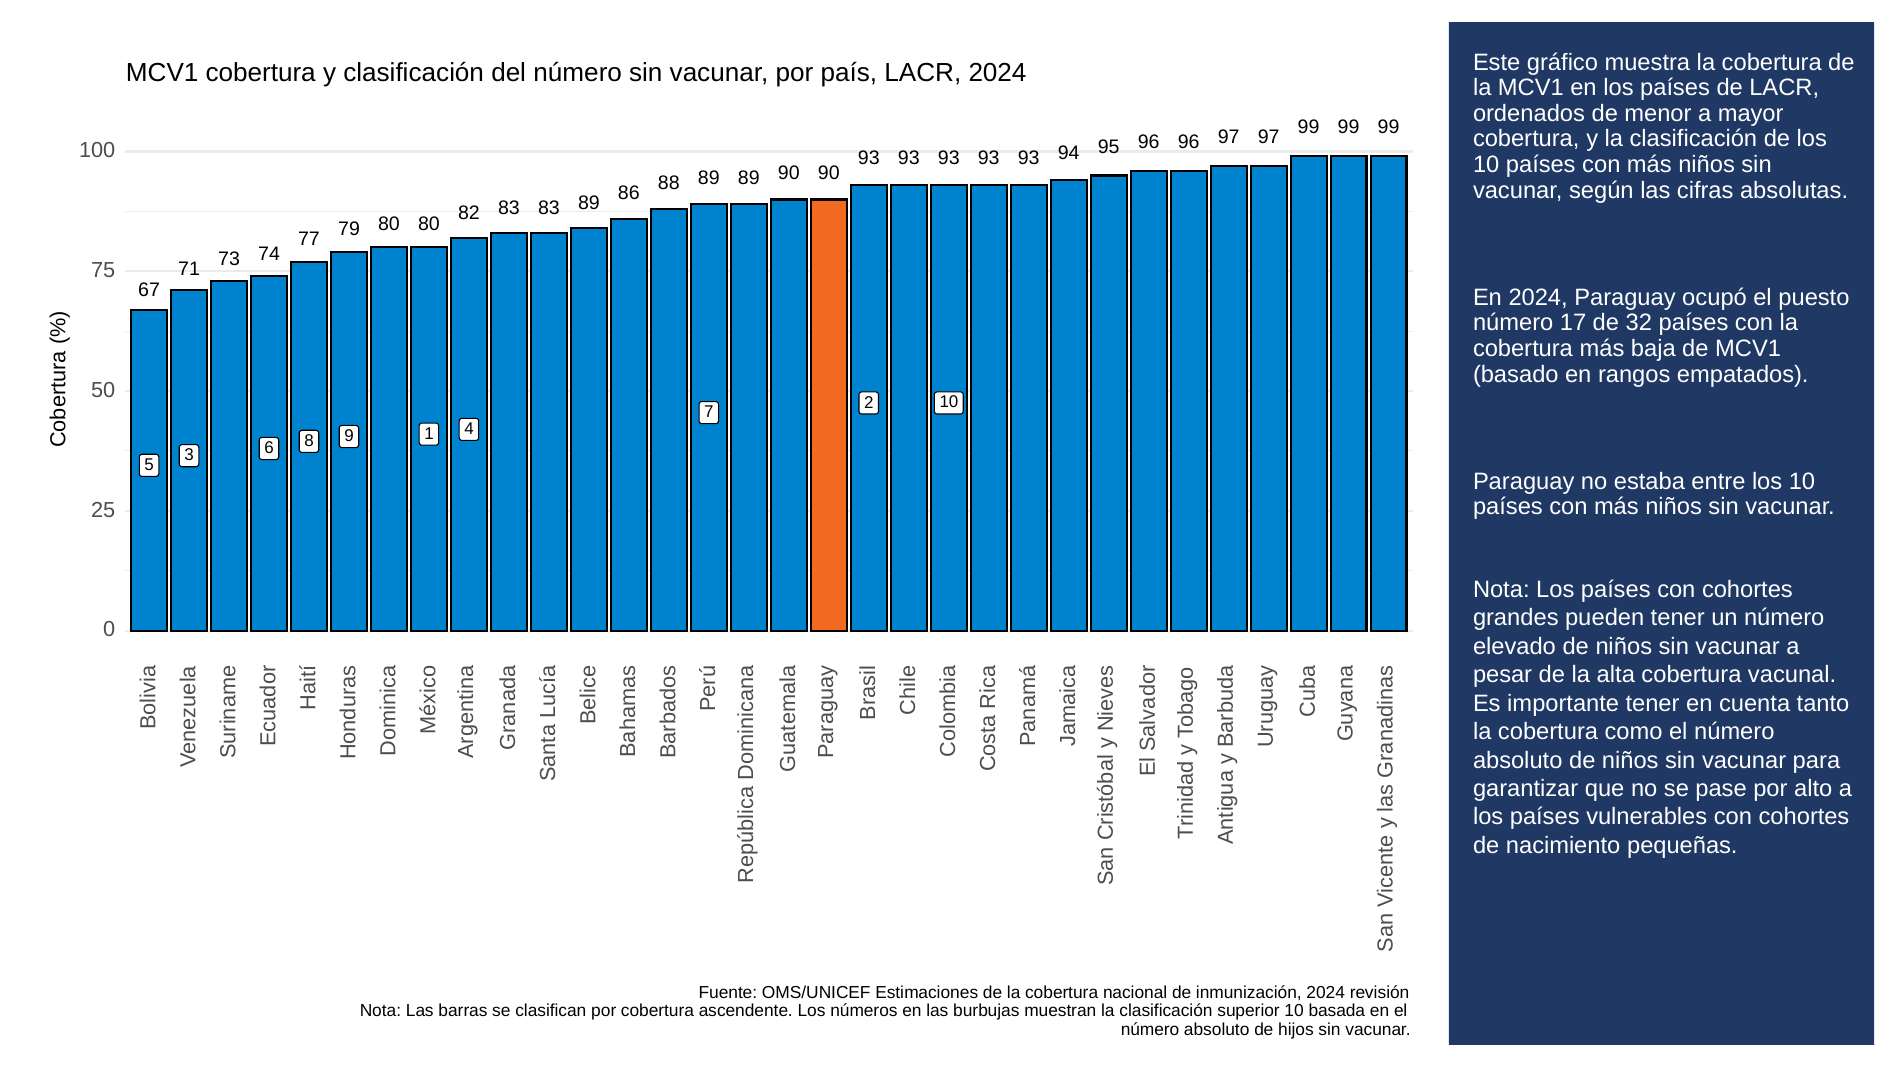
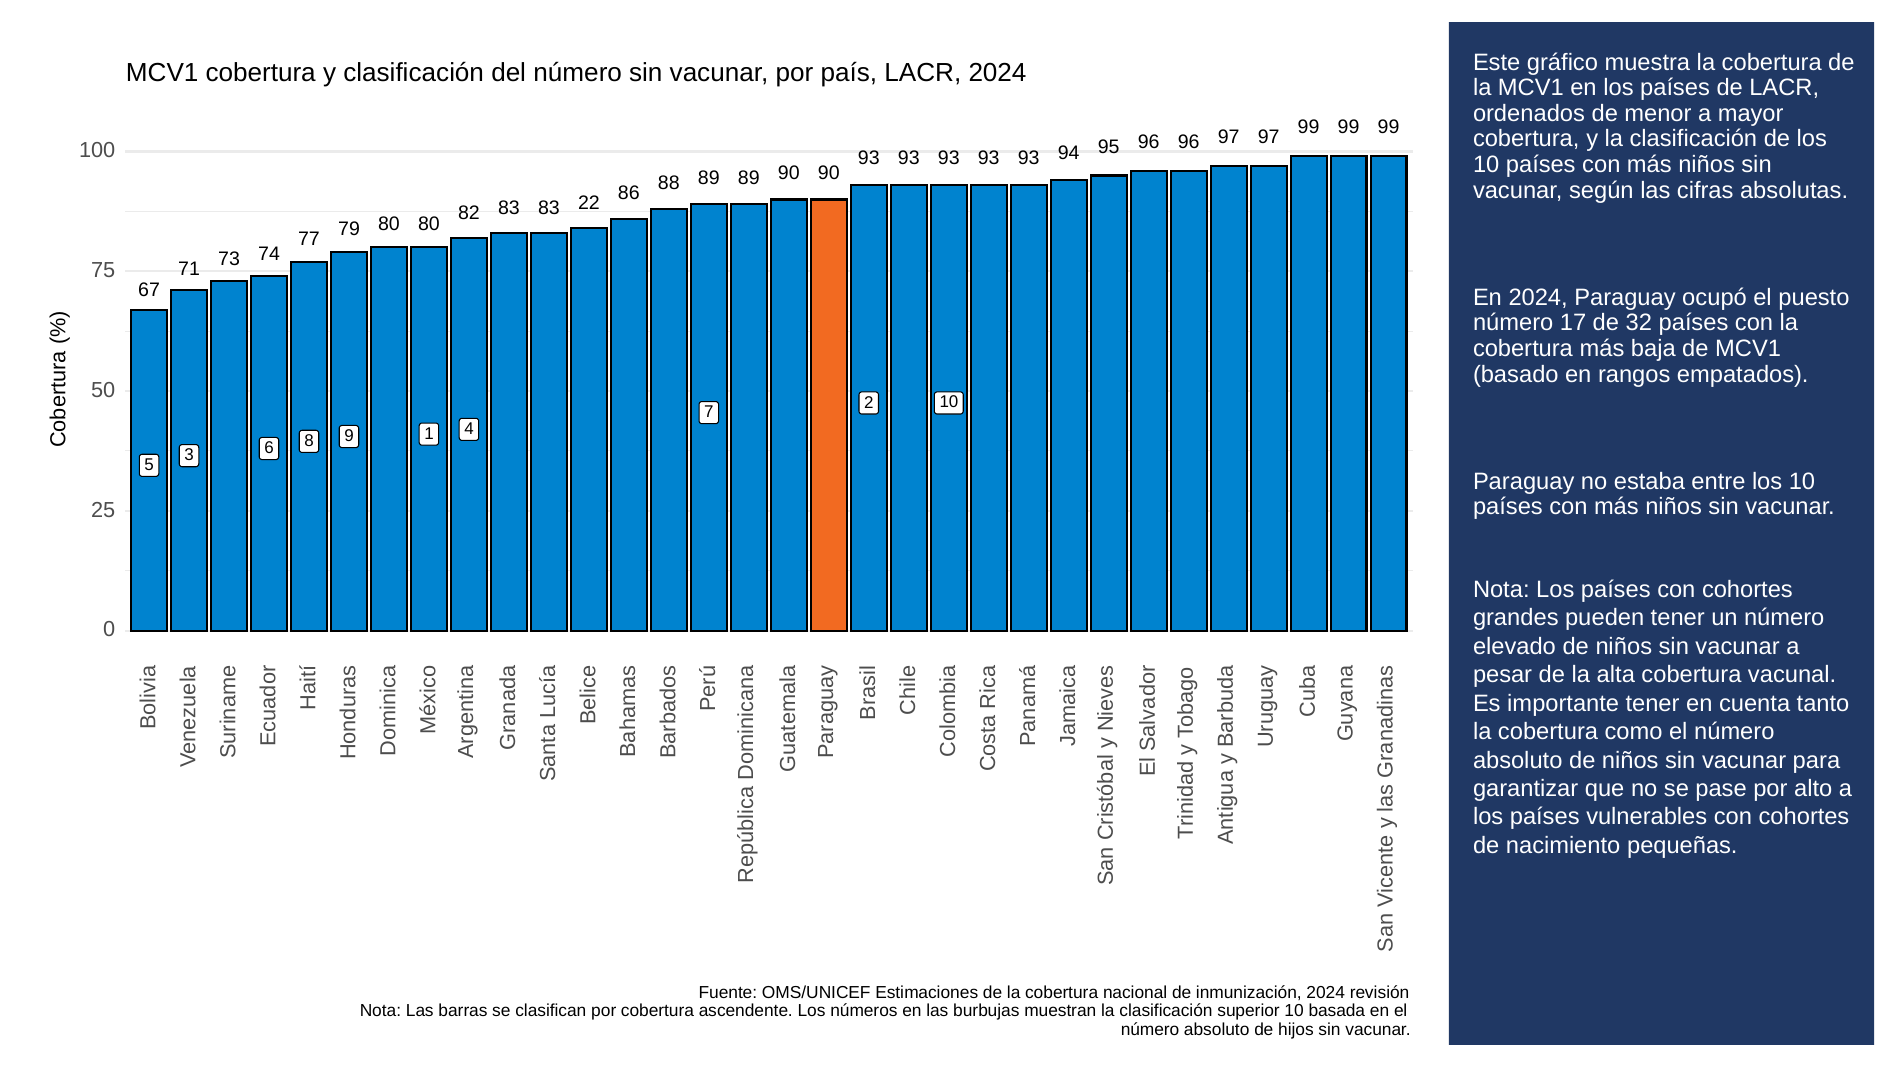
83 89: 89 -> 22
